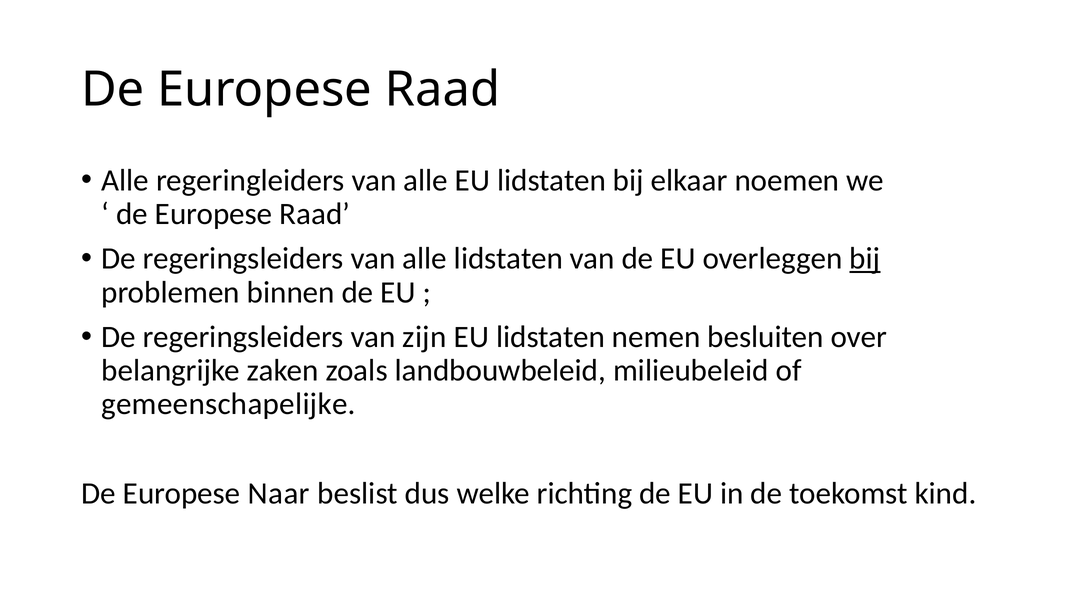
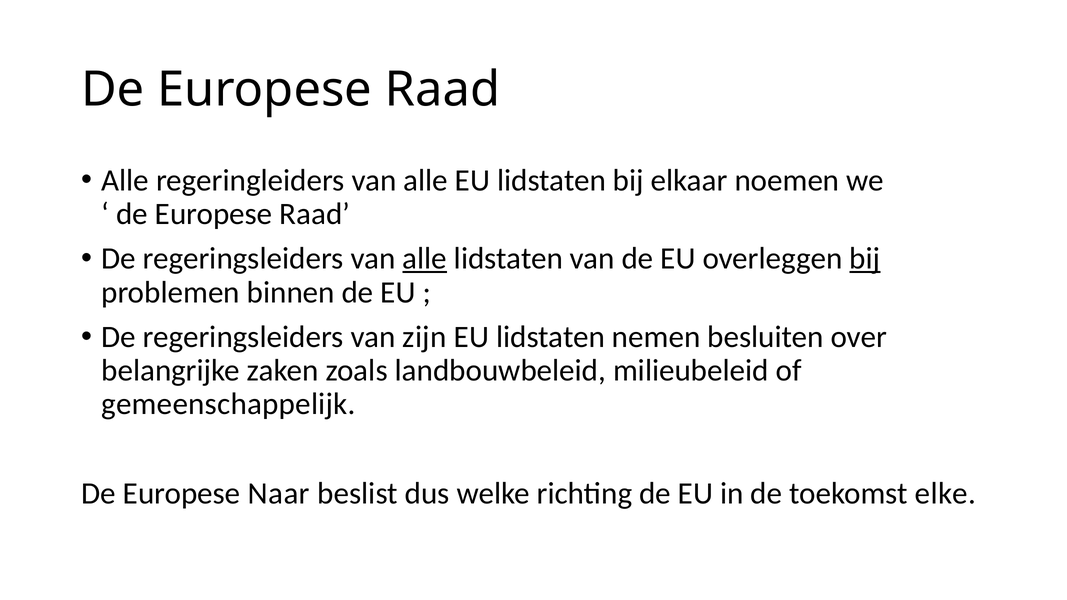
alle at (425, 259) underline: none -> present
gemeenschapelijke: gemeenschapelijke -> gemeenschappelijk
kind: kind -> elke
